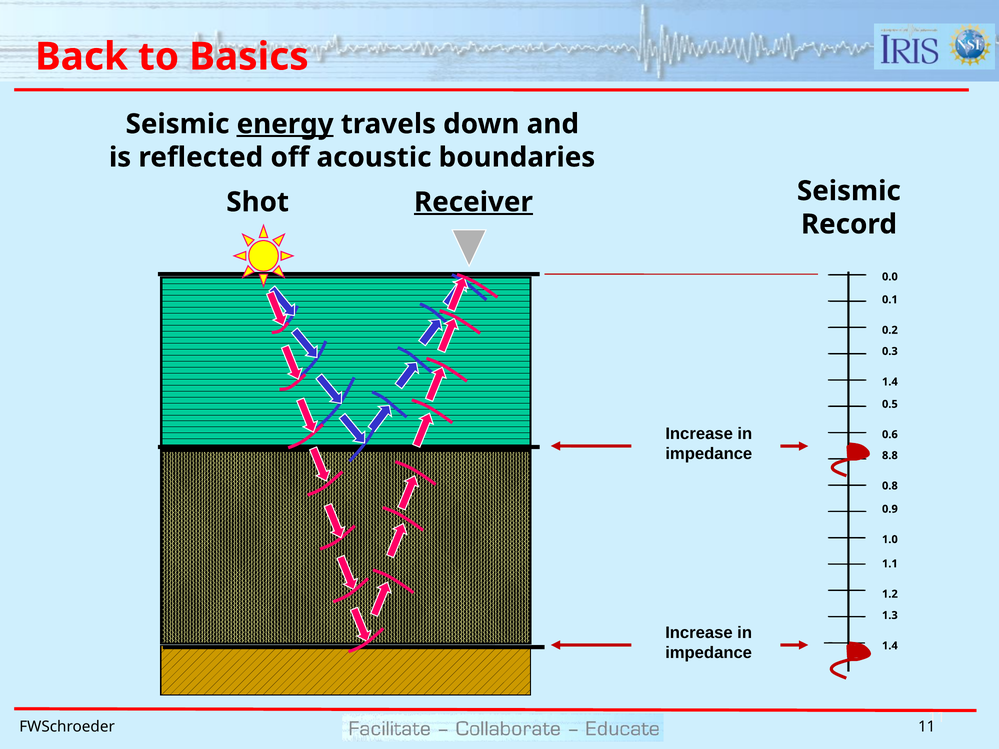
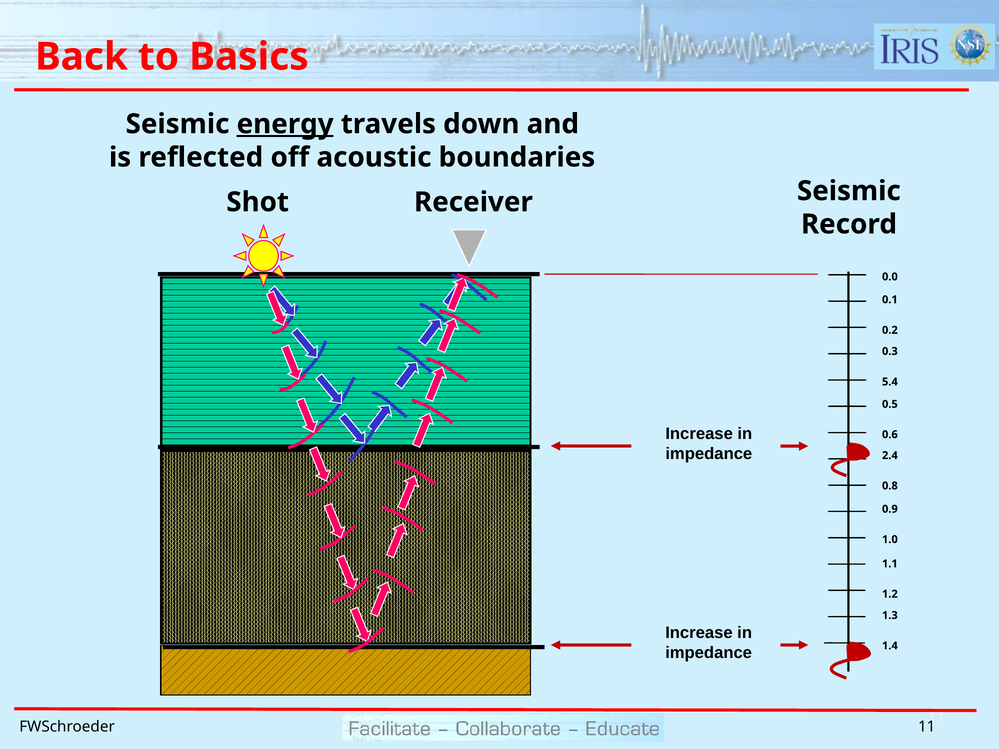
Receiver underline: present -> none
1.4 at (890, 382): 1.4 -> 5.4
8.8: 8.8 -> 2.4
